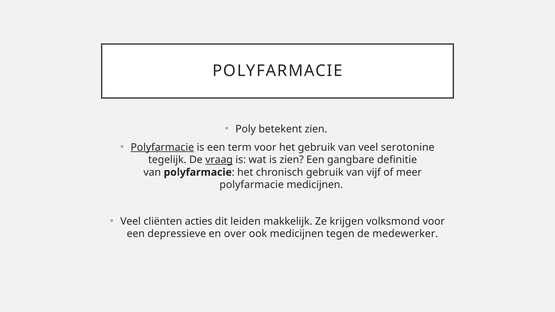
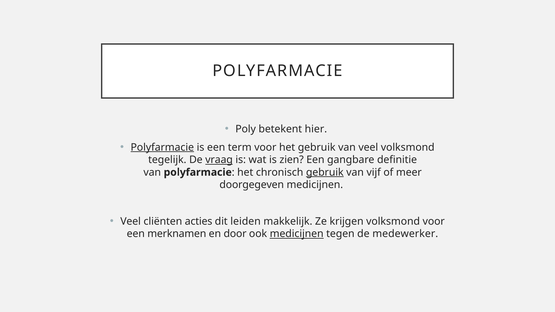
betekent zien: zien -> hier
veel serotonine: serotonine -> volksmond
gebruik at (325, 172) underline: none -> present
polyfarmacie at (252, 185): polyfarmacie -> doorgegeven
depressieve: depressieve -> merknamen
over: over -> door
medicijnen at (297, 234) underline: none -> present
